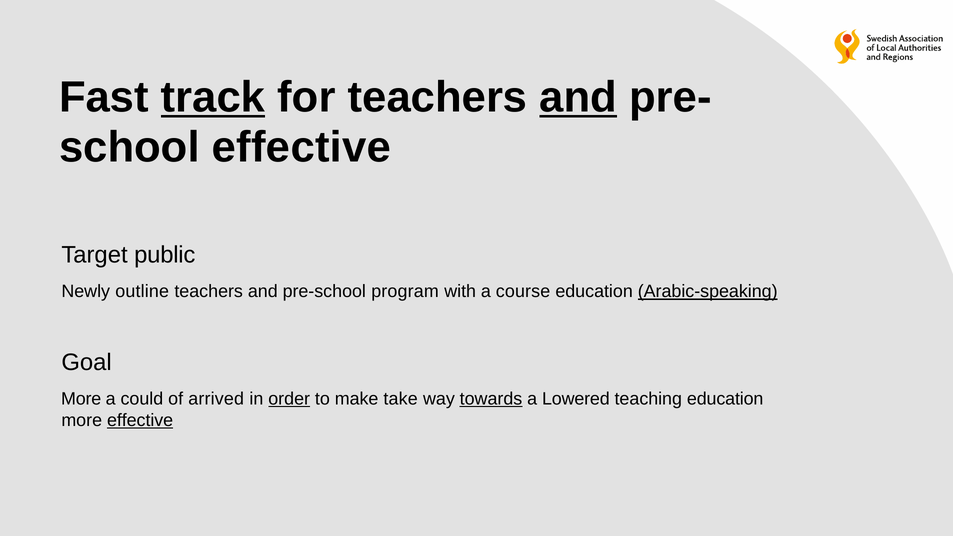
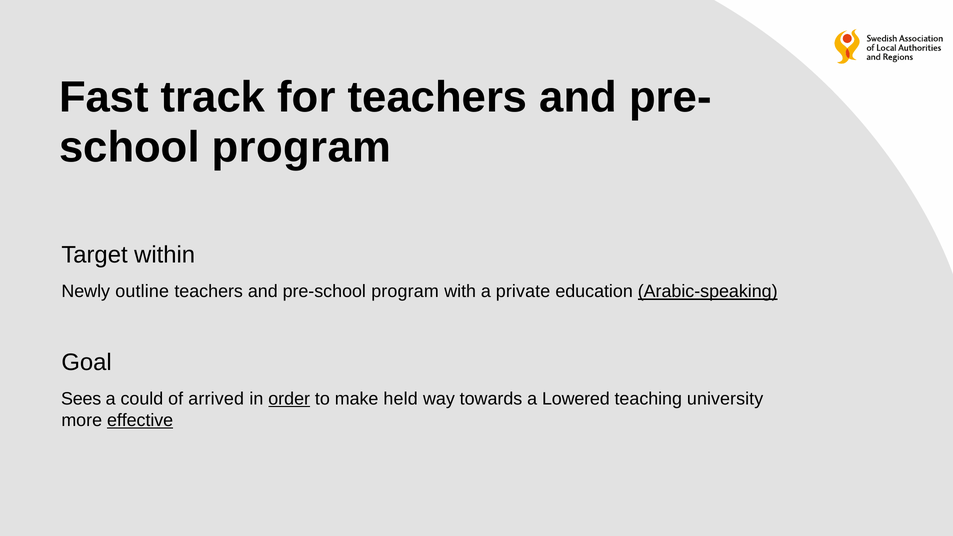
track underline: present -> none
and at (578, 97) underline: present -> none
effective at (301, 147): effective -> program
public: public -> within
course: course -> private
More at (81, 399): More -> Sees
take: take -> held
towards underline: present -> none
teaching education: education -> university
